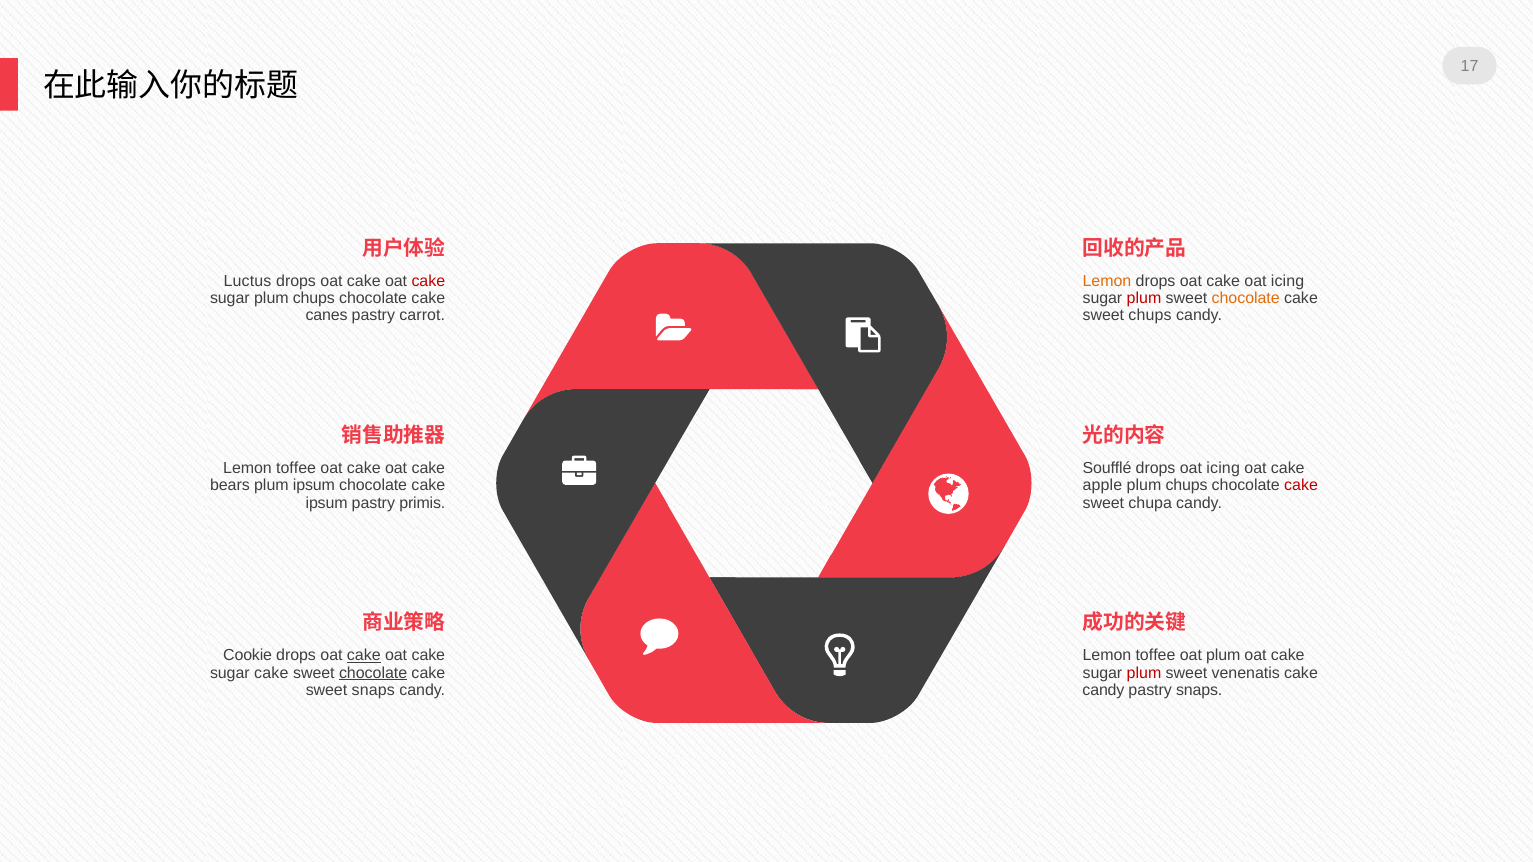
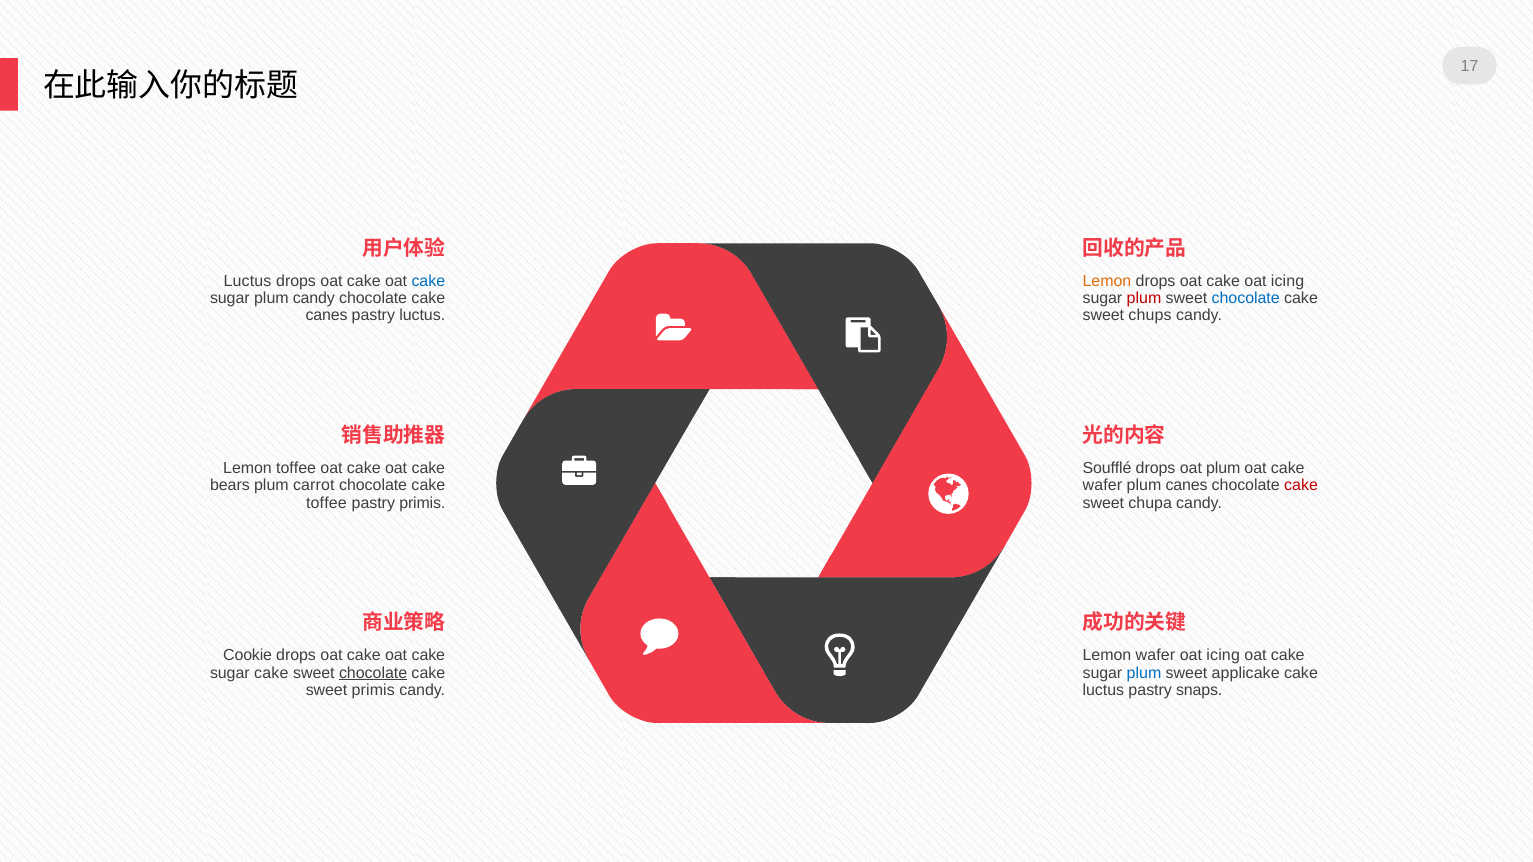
cake at (428, 281) colour: red -> blue
sugar plum chups: chups -> candy
chocolate at (1246, 298) colour: orange -> blue
pastry carrot: carrot -> luctus
drops oat icing: icing -> plum
plum ipsum: ipsum -> carrot
apple at (1102, 486): apple -> wafer
chups at (1187, 486): chups -> canes
ipsum at (327, 503): ipsum -> toffee
cake at (364, 656) underline: present -> none
toffee at (1155, 656): toffee -> wafer
plum at (1223, 656): plum -> icing
plum at (1144, 673) colour: red -> blue
venenatis: venenatis -> applicake
sweet snaps: snaps -> primis
candy at (1103, 690): candy -> luctus
